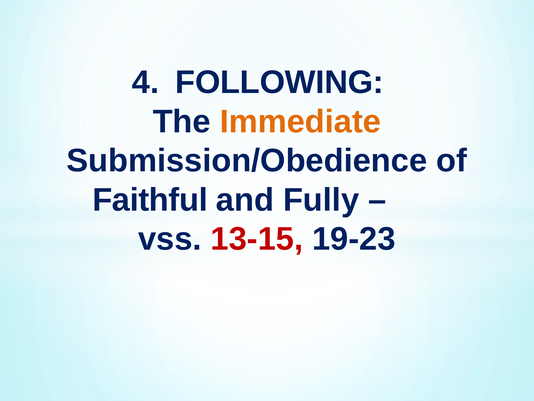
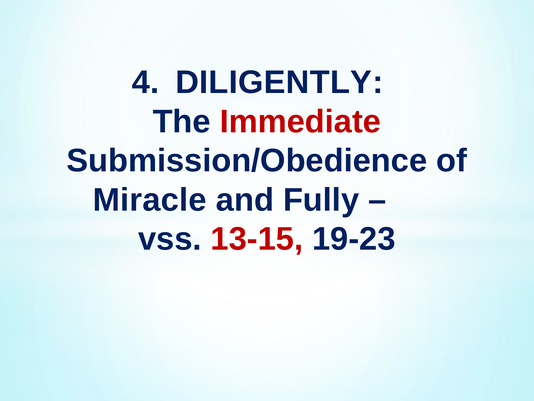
FOLLOWING: FOLLOWING -> DILIGENTLY
Immediate colour: orange -> red
Faithful: Faithful -> Miracle
